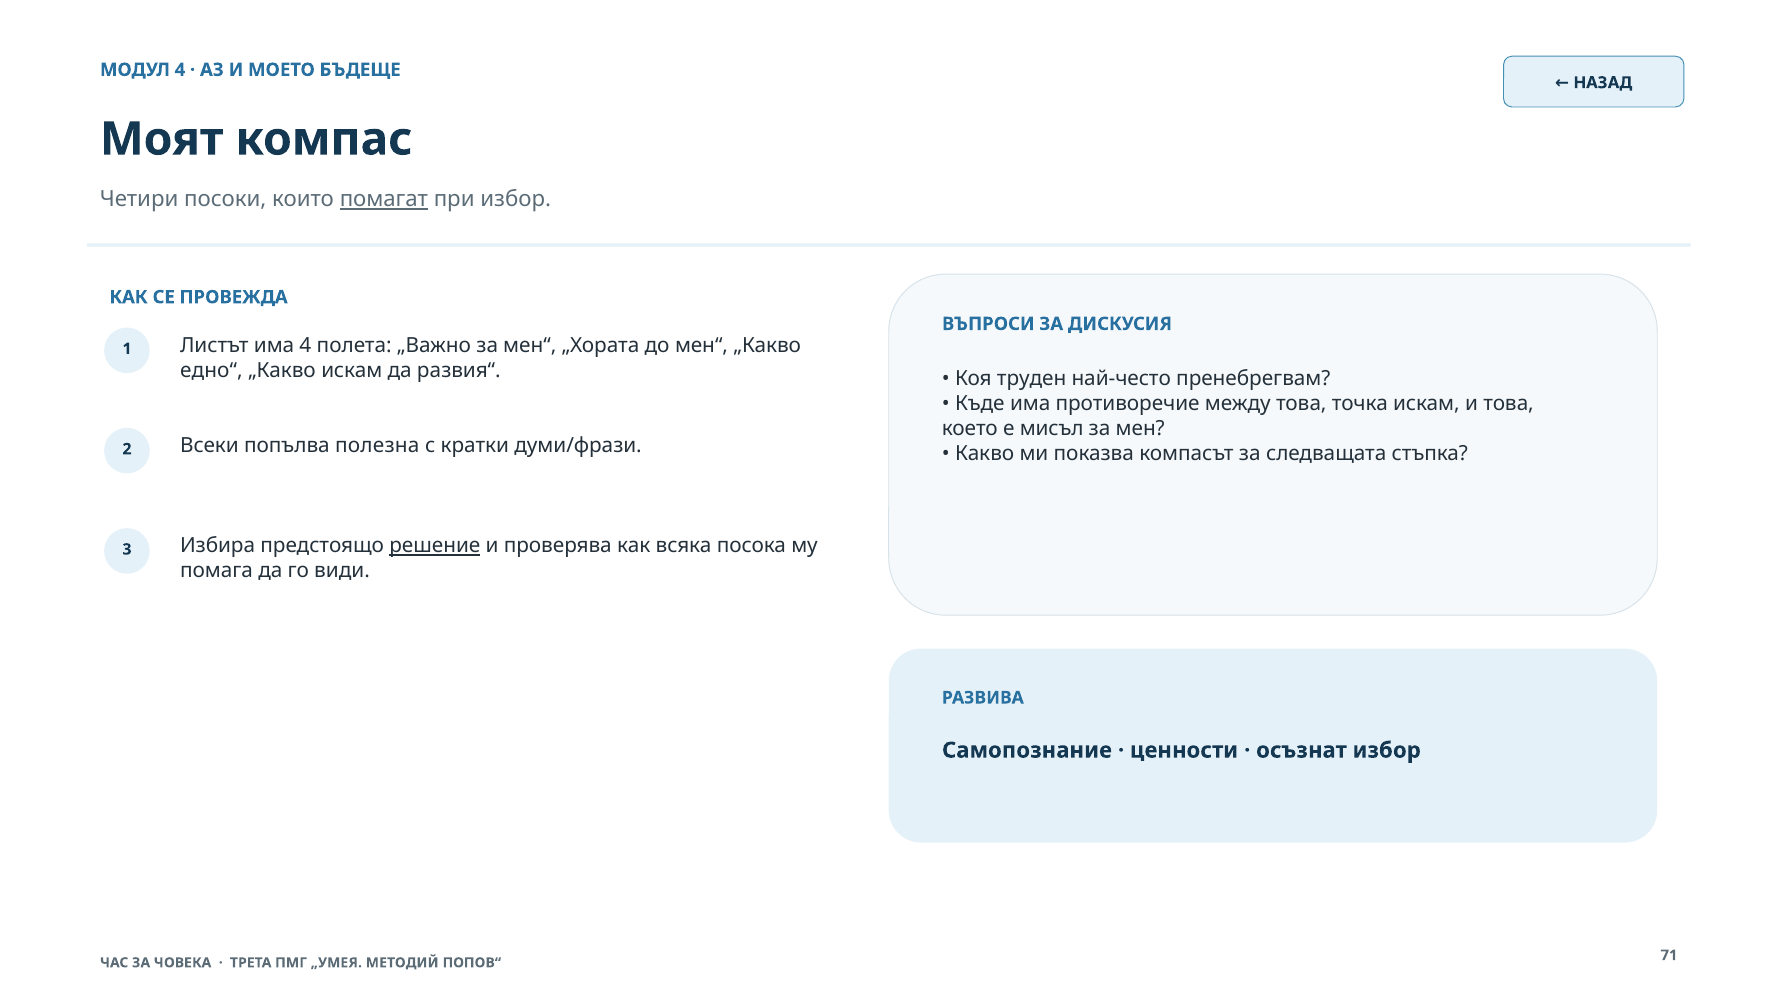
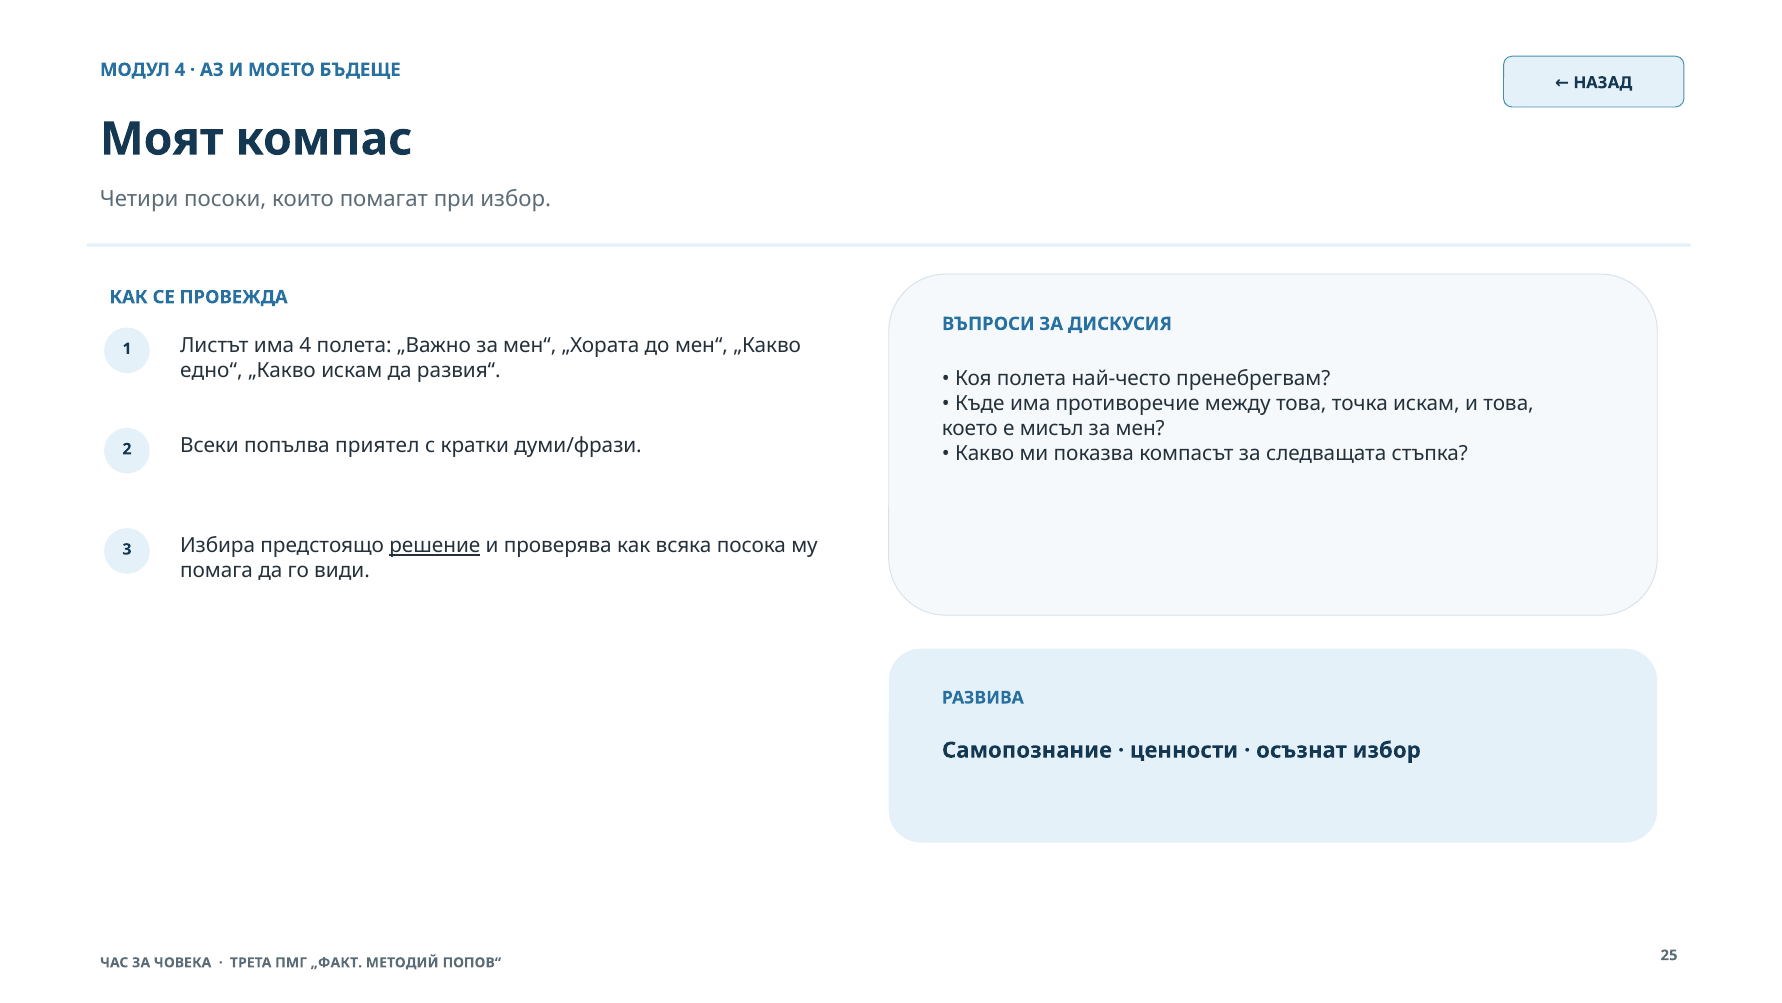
помагат underline: present -> none
Коя труден: труден -> полета
полезна: полезна -> приятел
„УМЕЯ: „УМЕЯ -> „ФАКТ
71: 71 -> 25
